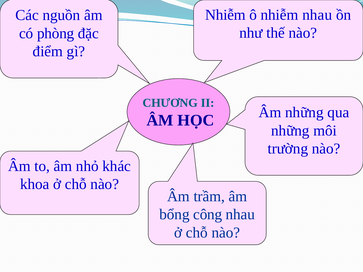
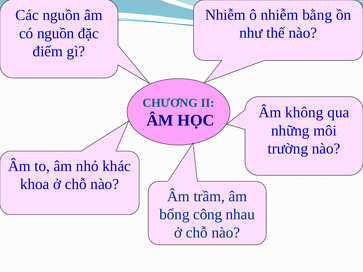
nhiễm nhau: nhau -> bằng
có phòng: phòng -> nguồn
Âm những: những -> không
